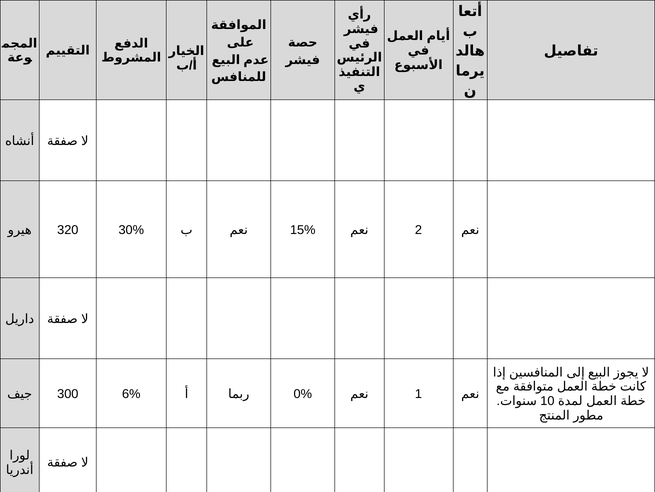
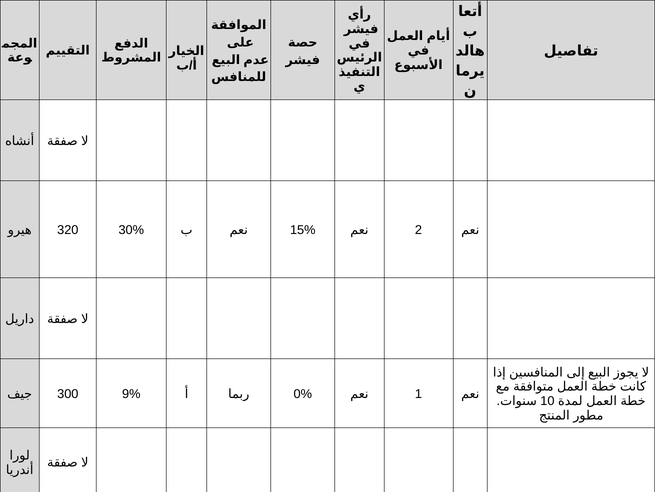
6%: 6% -> 9%
